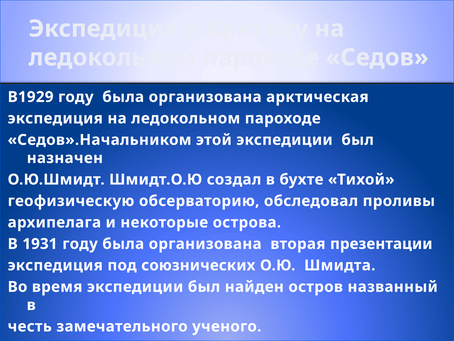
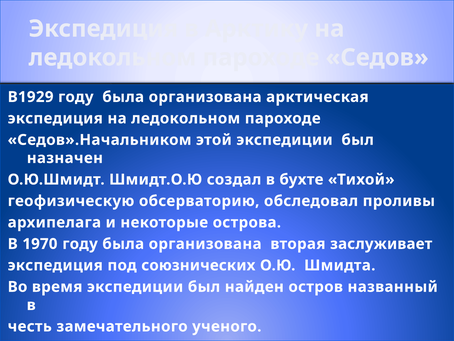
1931: 1931 -> 1970
презентации: презентации -> заслуживает
